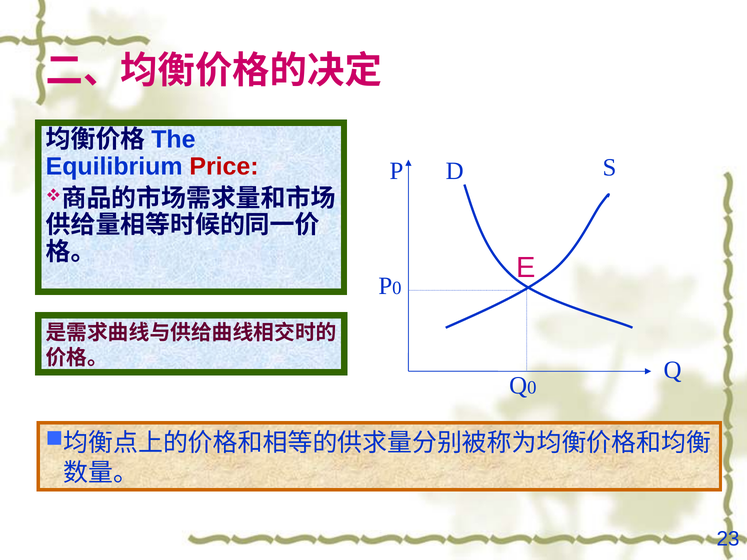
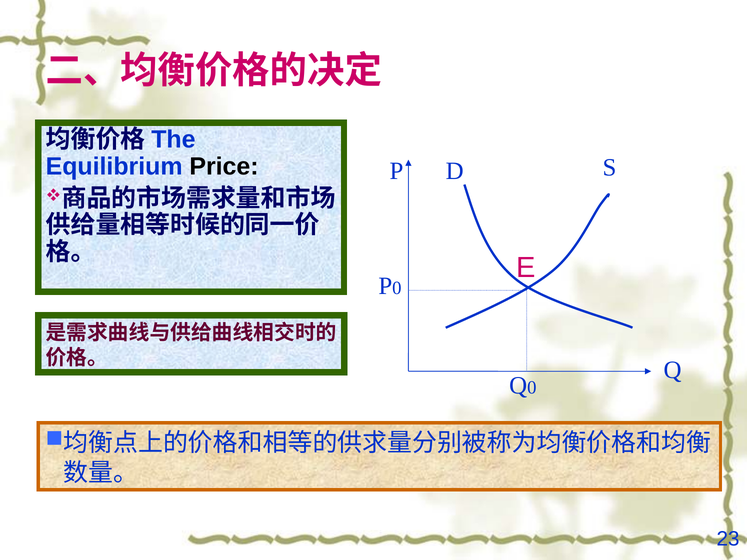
Price colour: red -> black
